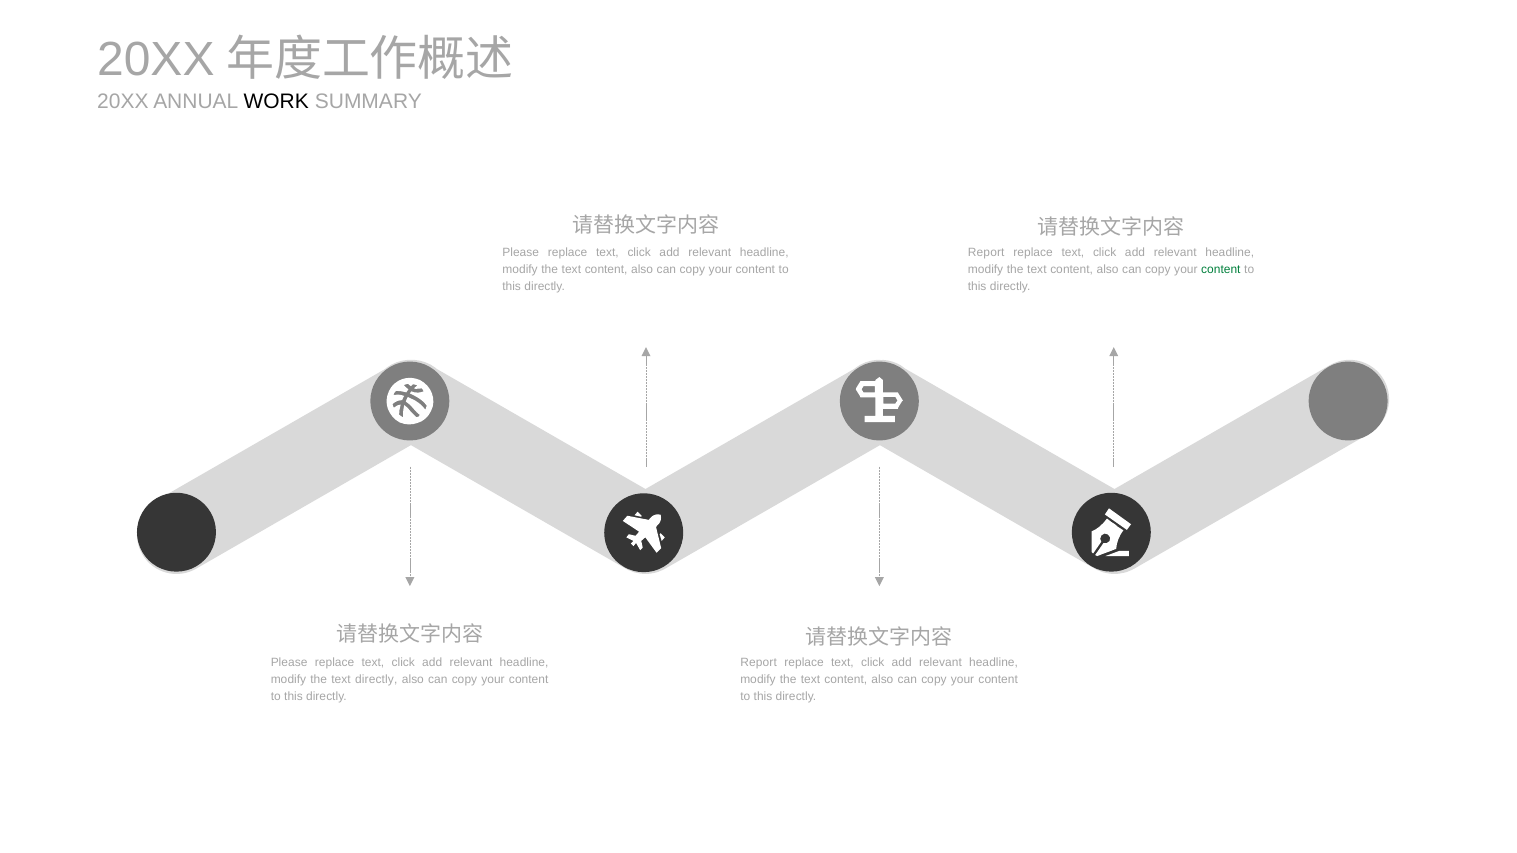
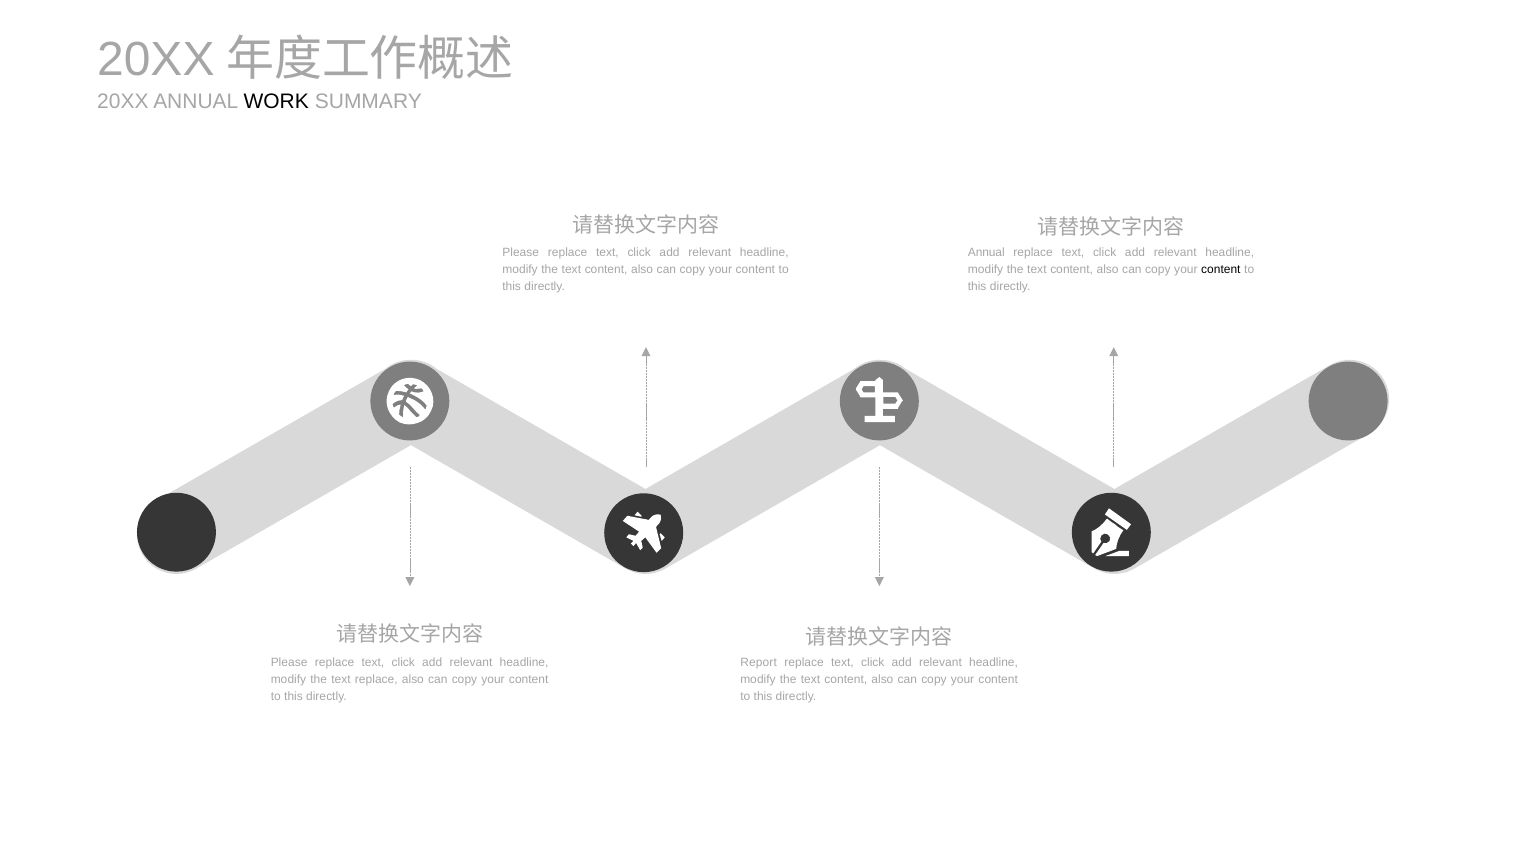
Report at (986, 252): Report -> Annual
content at (1221, 270) colour: green -> black
text directly: directly -> replace
